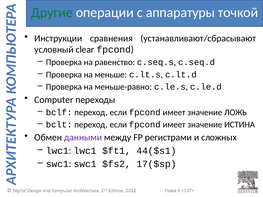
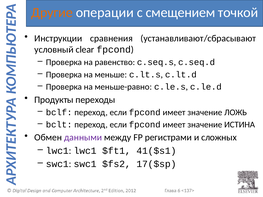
Другие colour: green -> orange
аппаратуры: аппаратуры -> смещением
Computer: Computer -> Продукты
44($s1: 44($s1 -> 41($s1
